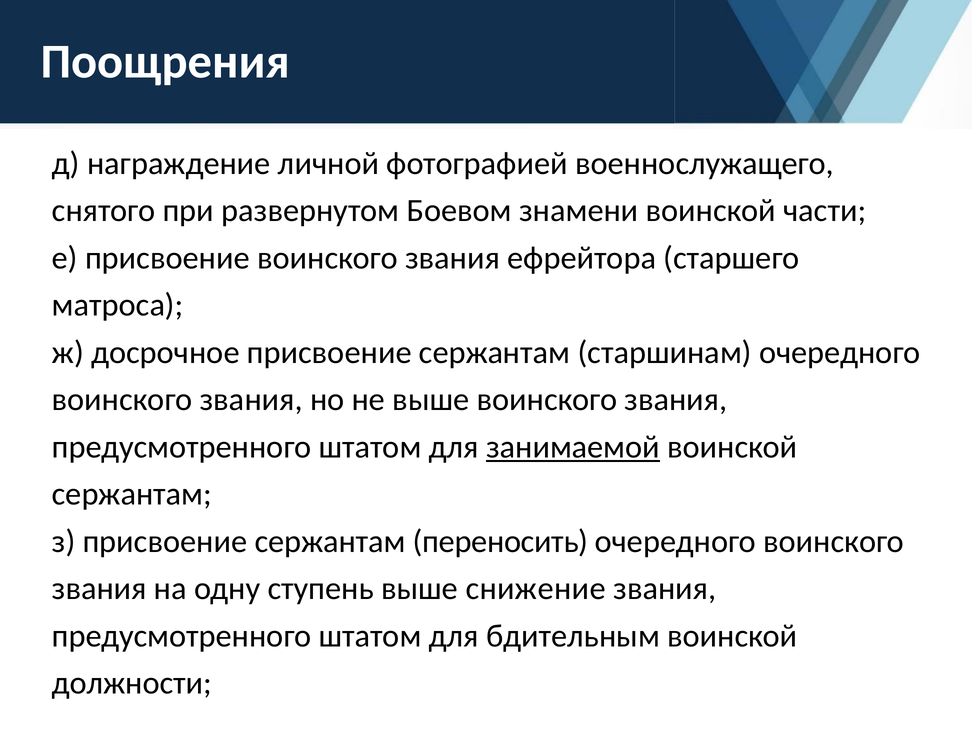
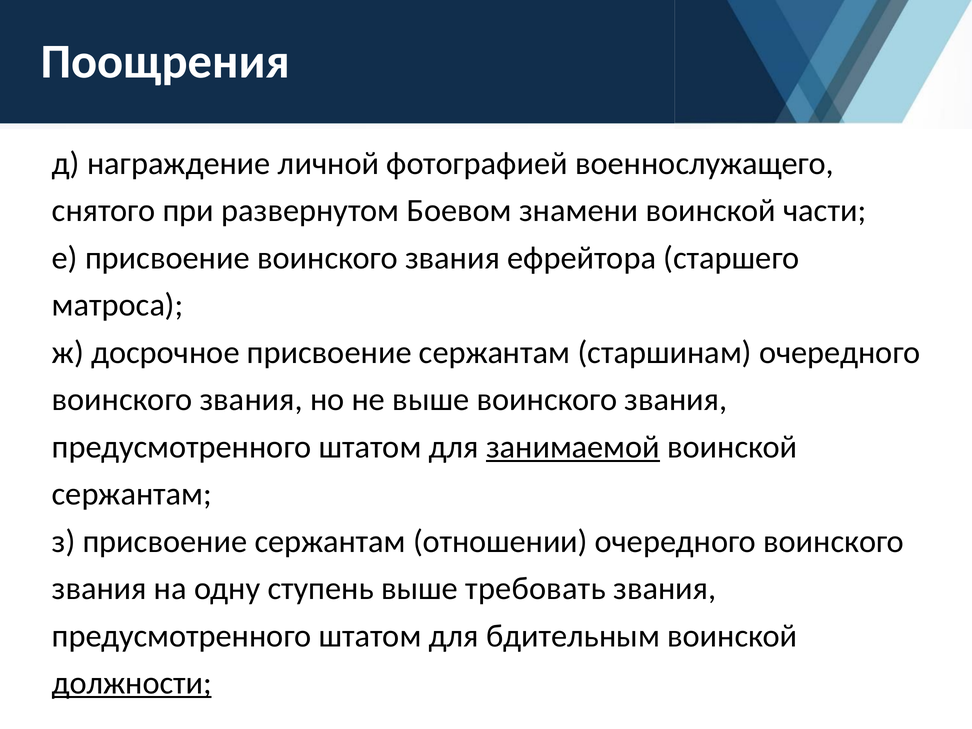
переносить: переносить -> отношении
снижение: снижение -> требовать
должности underline: none -> present
